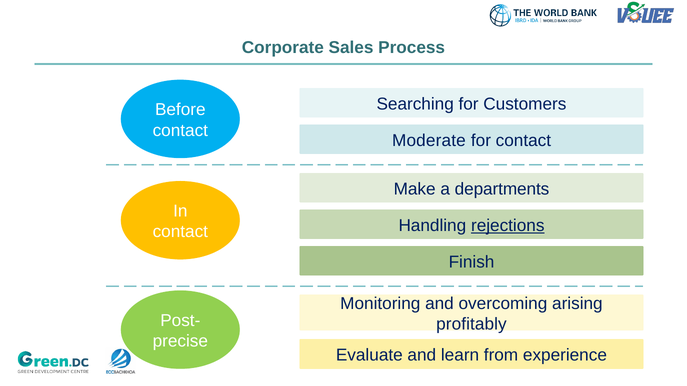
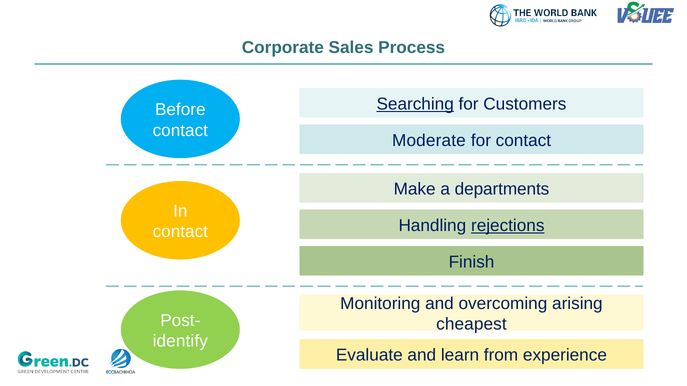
Searching underline: none -> present
profitably: profitably -> cheapest
precise: precise -> identify
